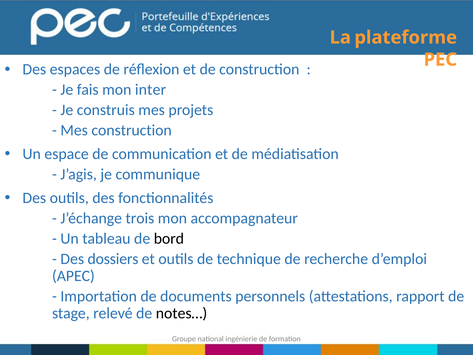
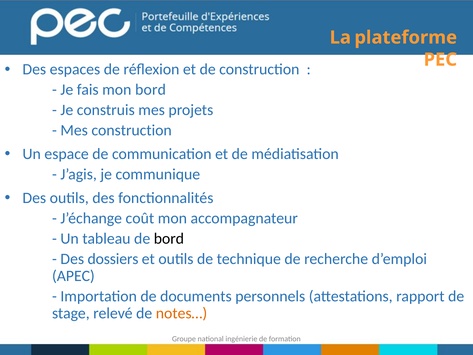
mon inter: inter -> bord
trois: trois -> coût
notes… colour: black -> orange
